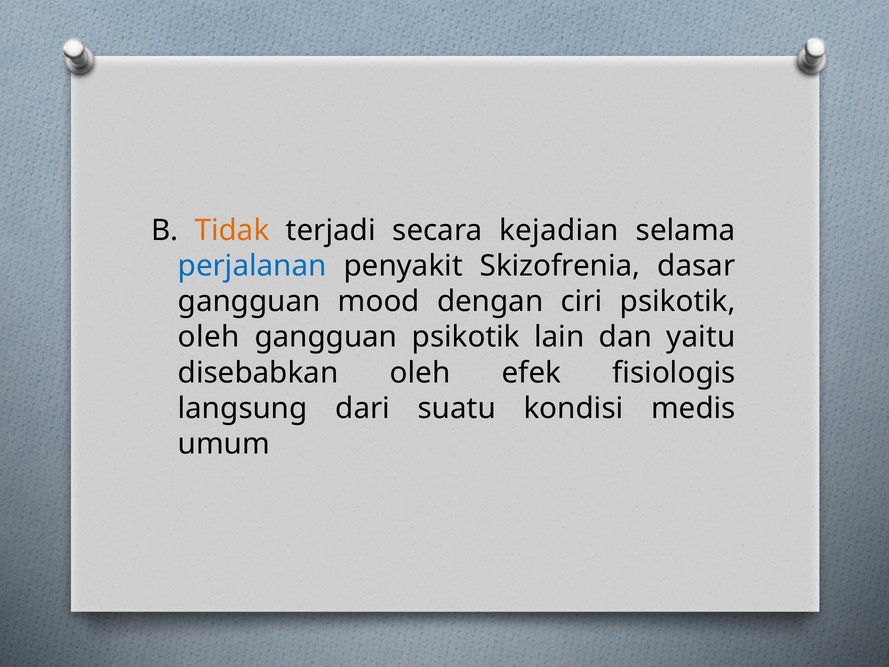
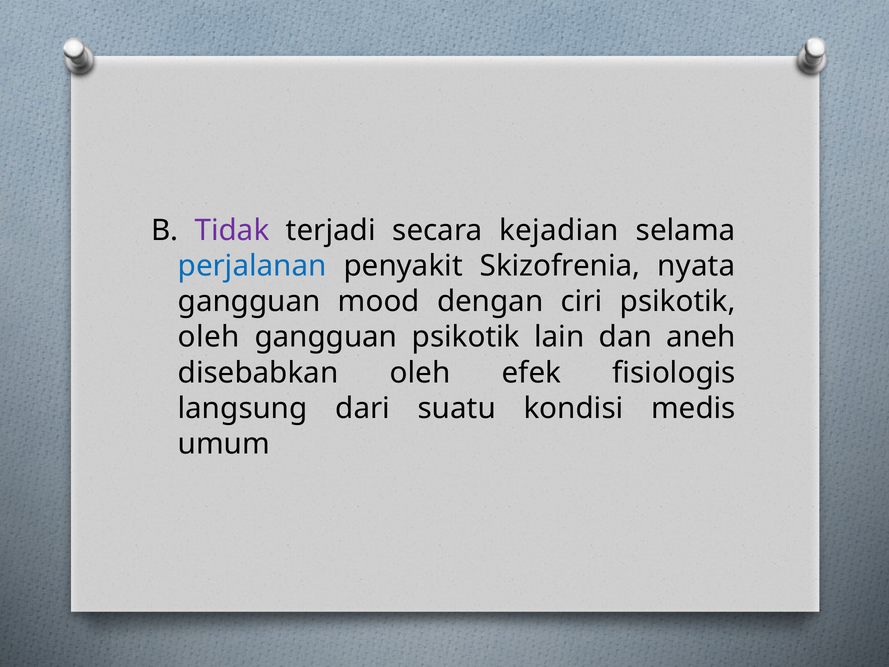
Tidak colour: orange -> purple
dasar: dasar -> nyata
yaitu: yaitu -> aneh
